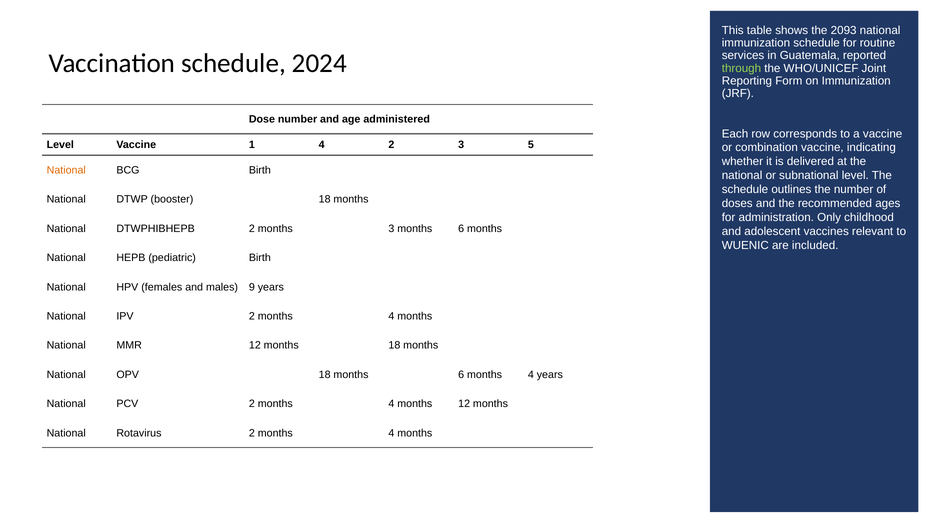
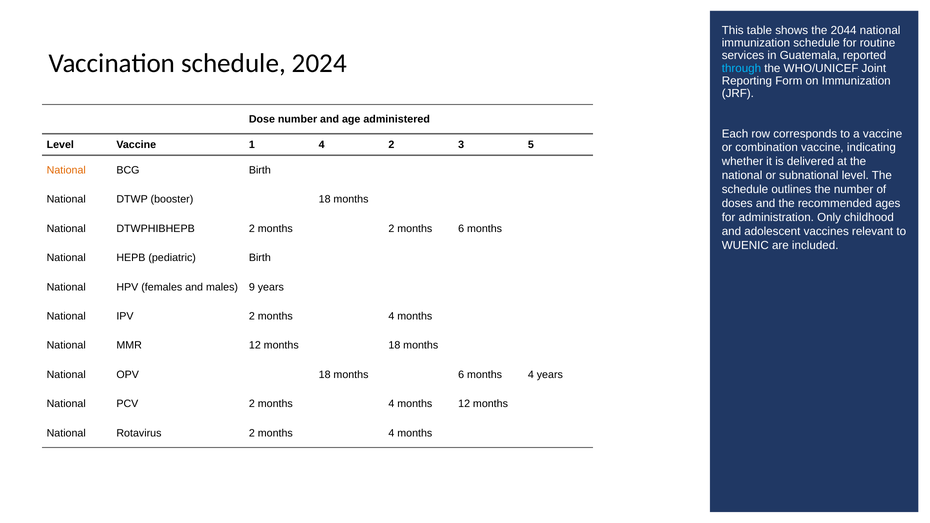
2093: 2093 -> 2044
through colour: light green -> light blue
months 3: 3 -> 2
